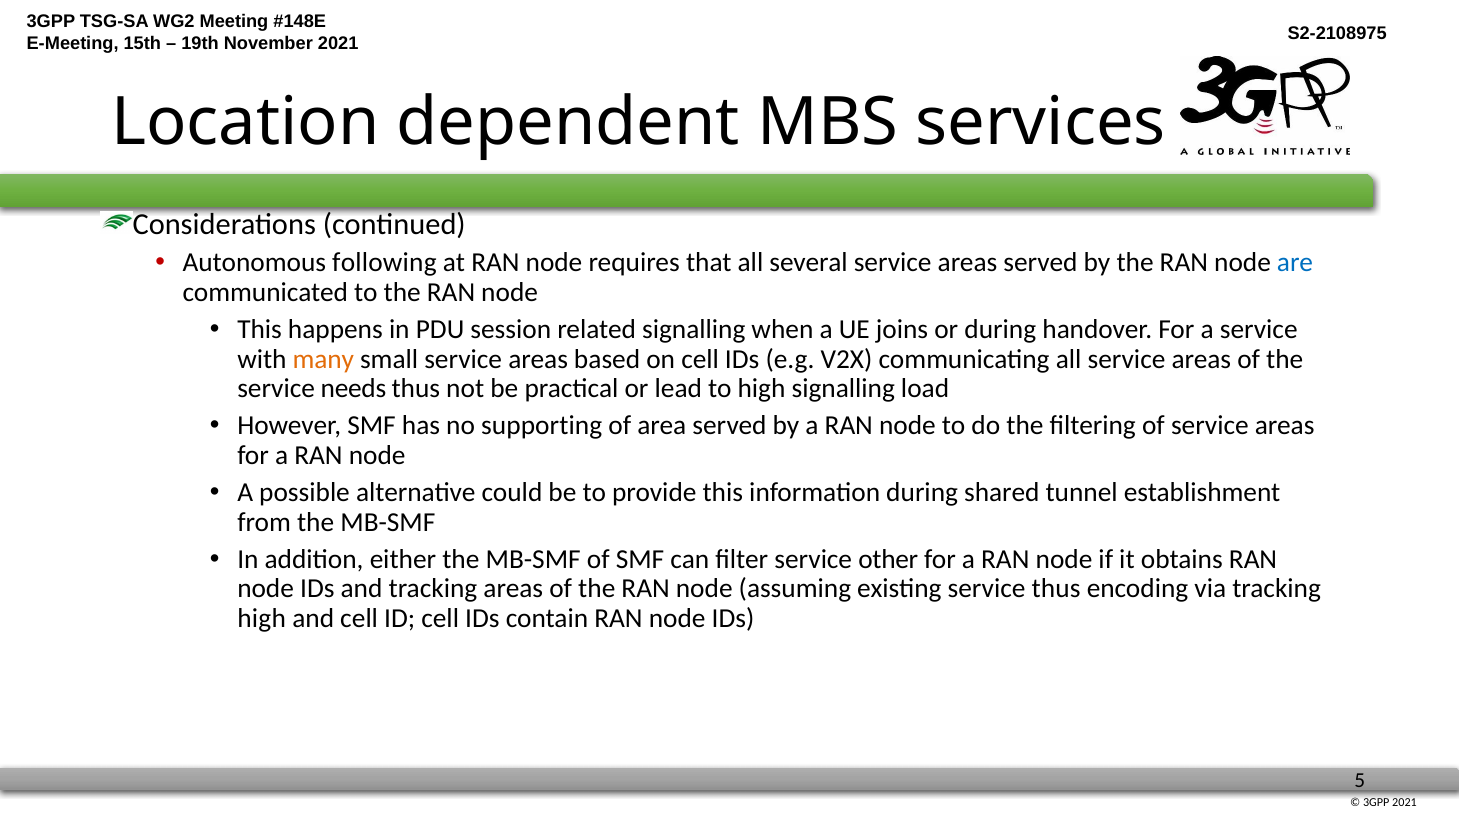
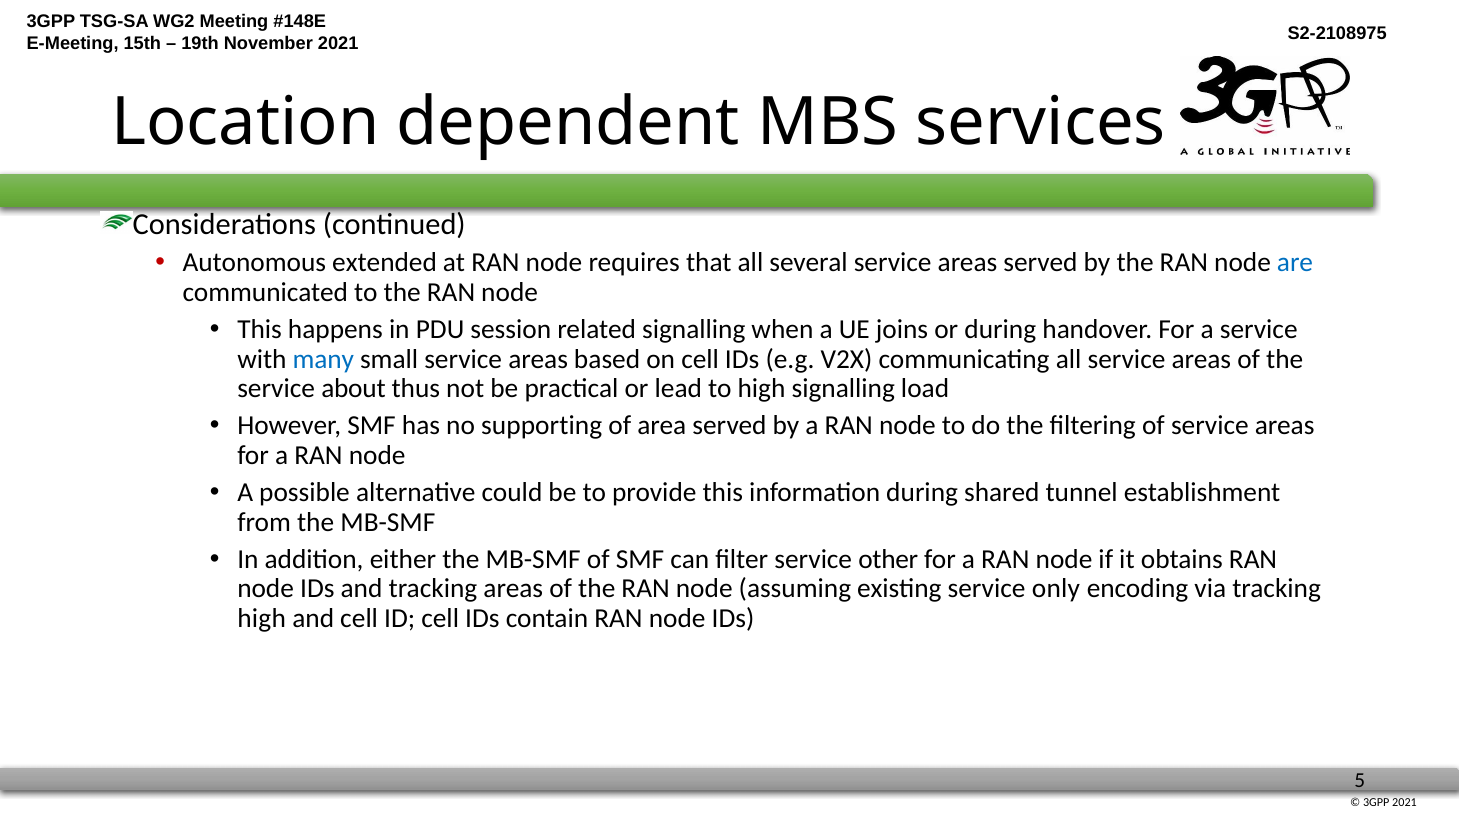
following: following -> extended
many colour: orange -> blue
needs: needs -> about
service thus: thus -> only
